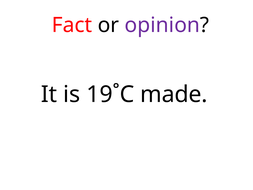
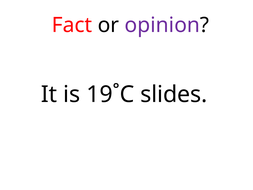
made: made -> slides
